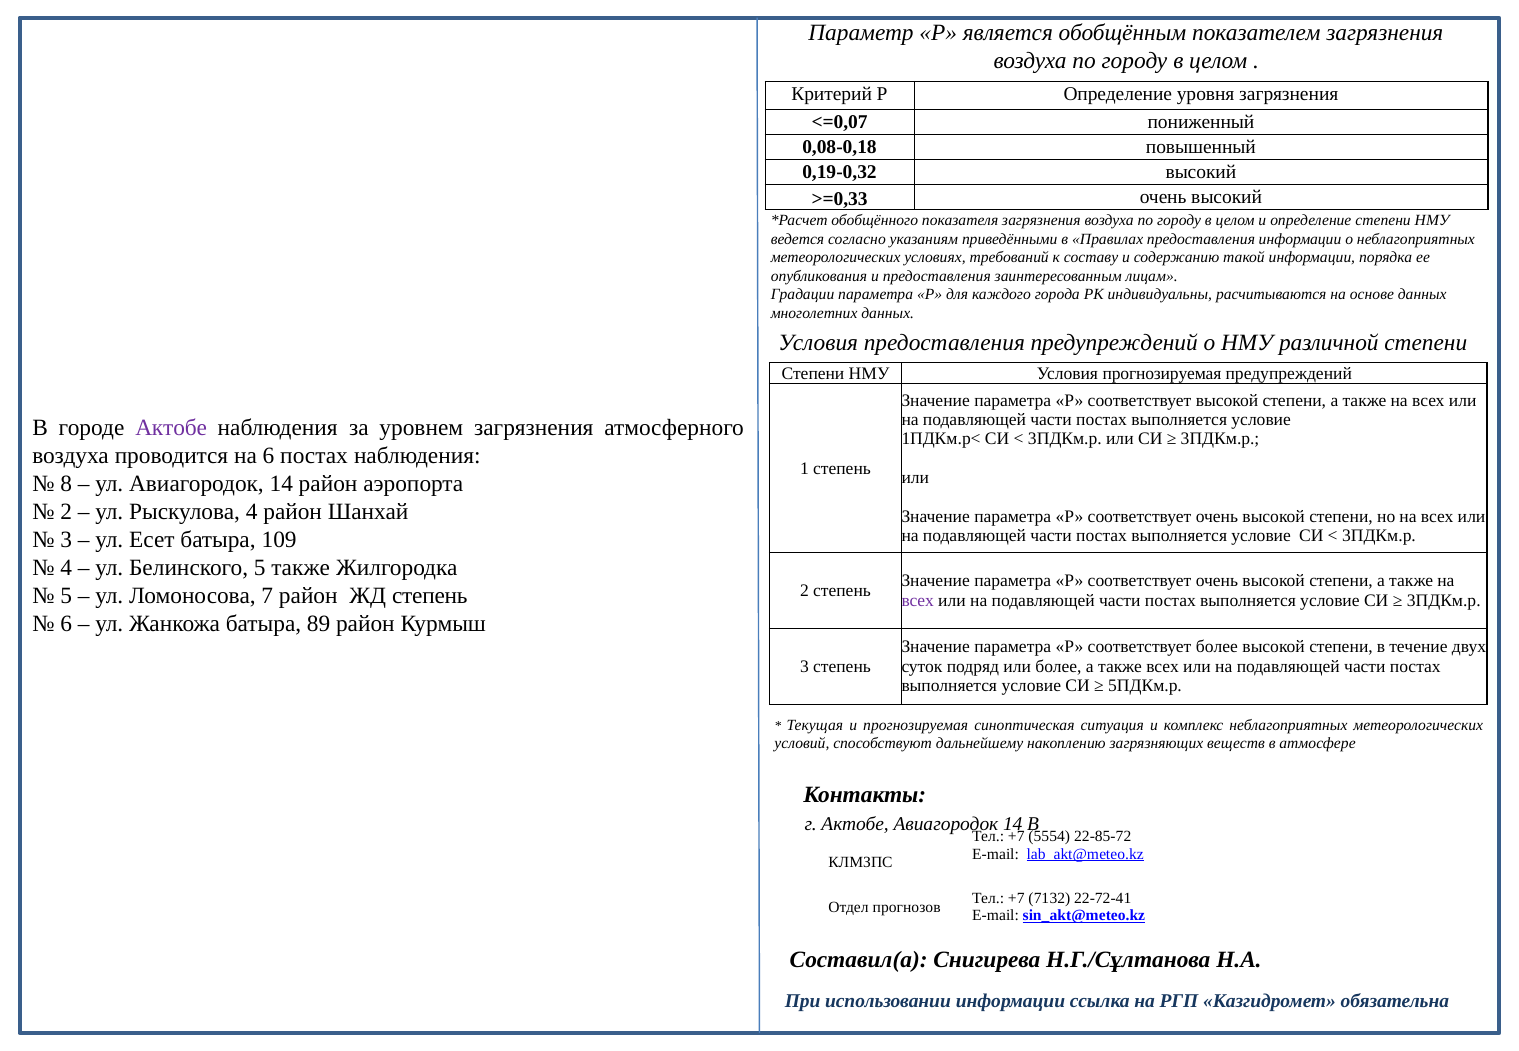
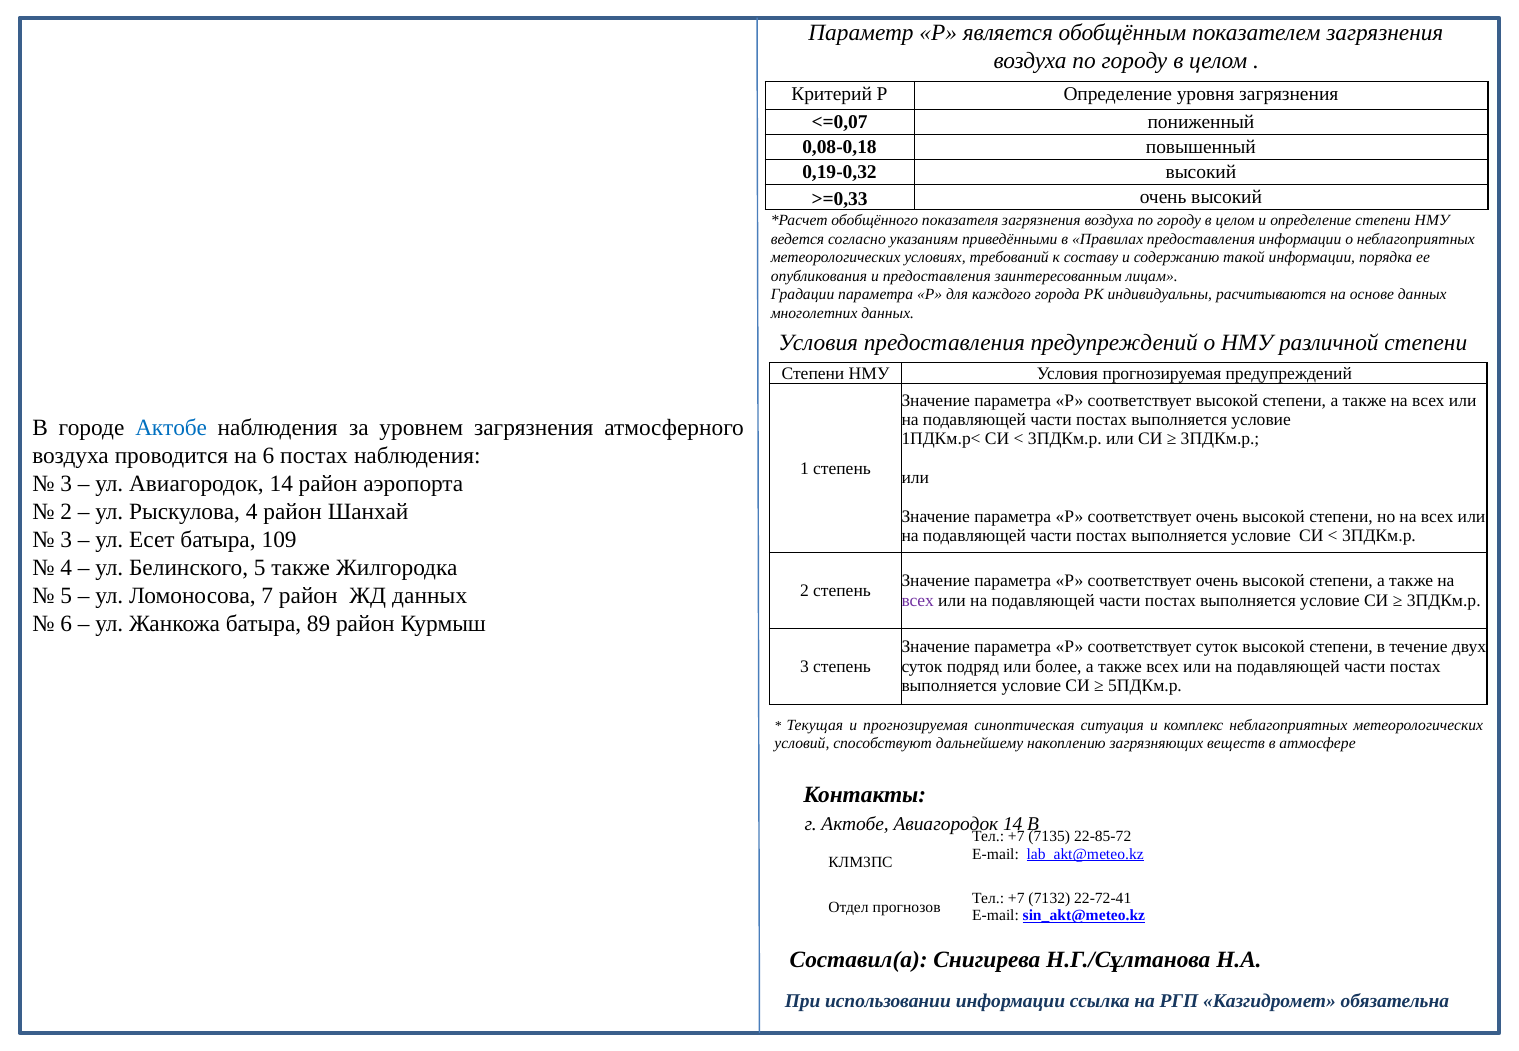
Актобе at (171, 428) colour: purple -> blue
8 at (66, 484): 8 -> 3
ЖД степень: степень -> данных
соответствует более: более -> суток
5554: 5554 -> 7135
